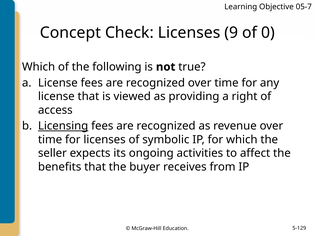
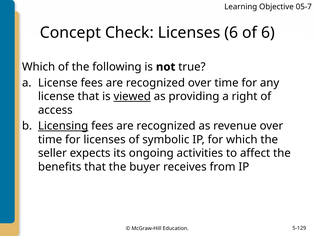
Licenses 9: 9 -> 6
of 0: 0 -> 6
viewed underline: none -> present
